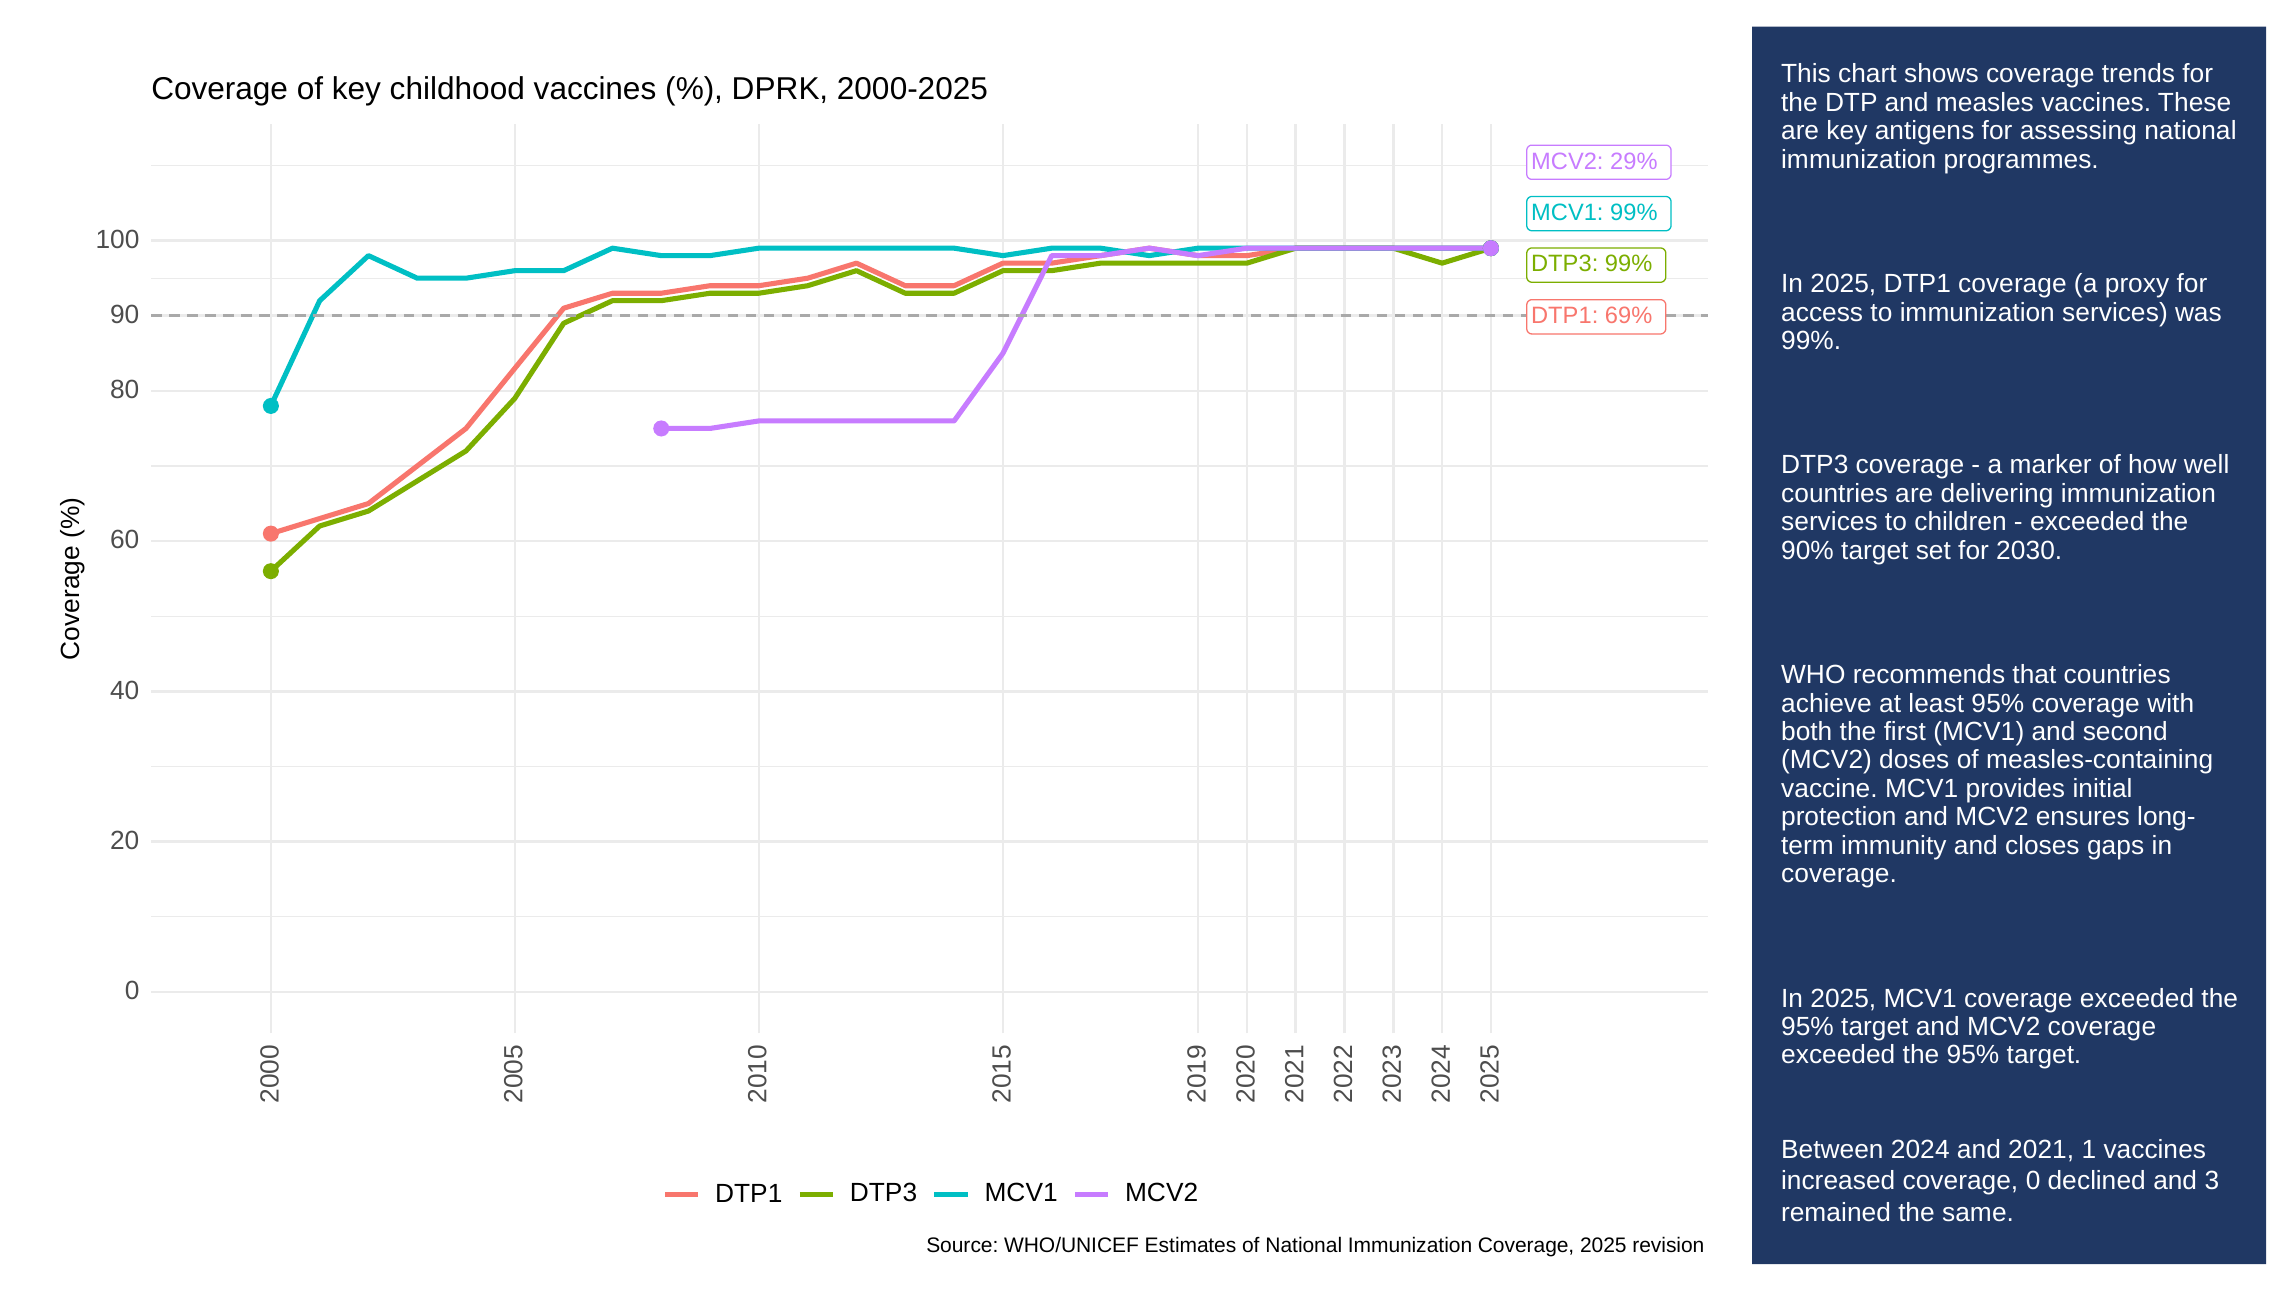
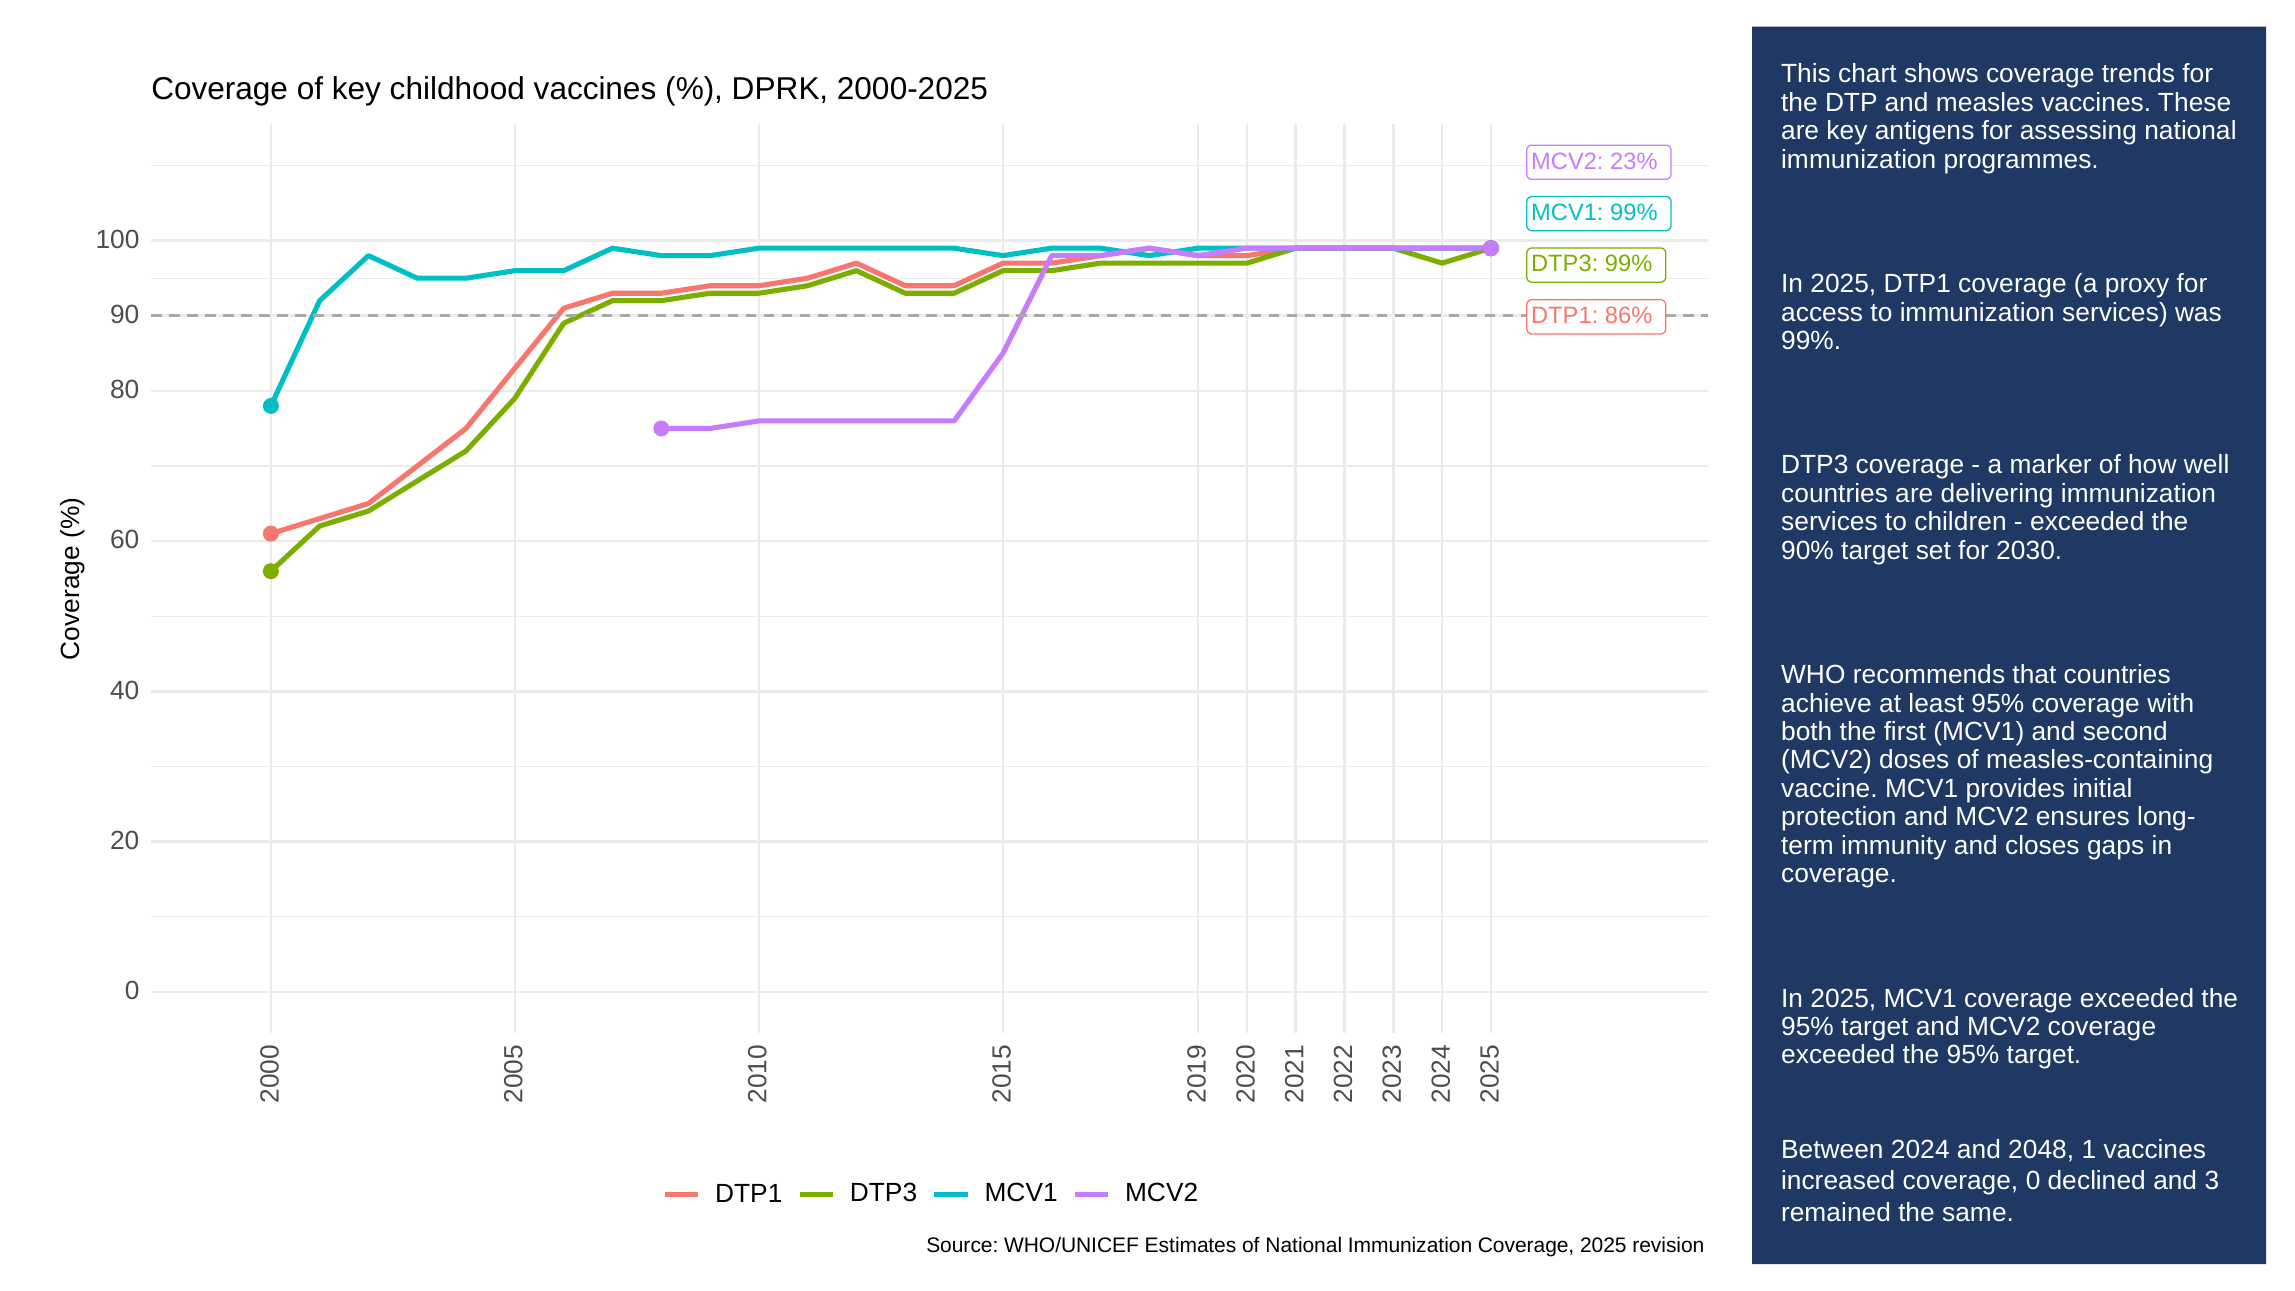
29%: 29% -> 23%
69%: 69% -> 86%
2021: 2021 -> 2048
